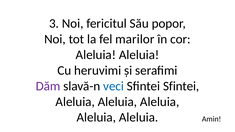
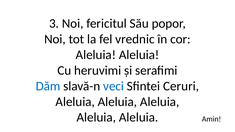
marilor: marilor -> vrednic
Dăm colour: purple -> blue
Sfintei Sfintei: Sfintei -> Ceruri
